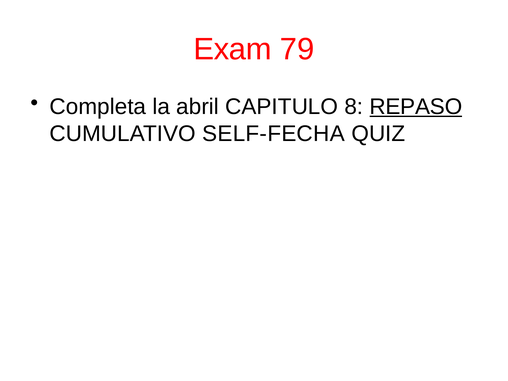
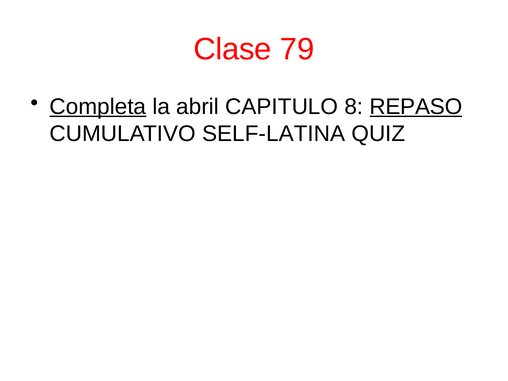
Exam: Exam -> Clase
Completa underline: none -> present
SELF-FECHA: SELF-FECHA -> SELF-LATINA
